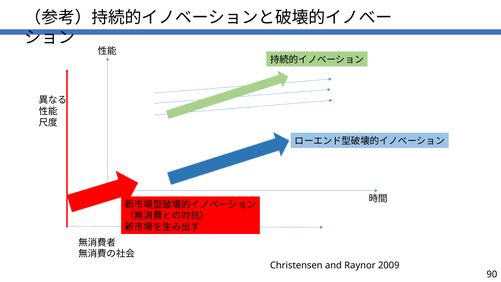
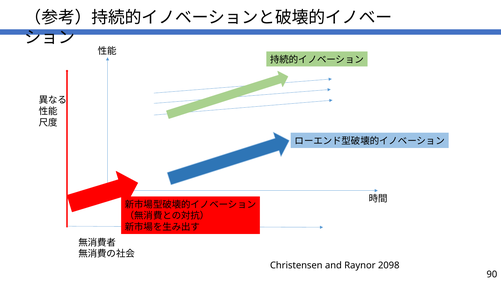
2009: 2009 -> 2098
